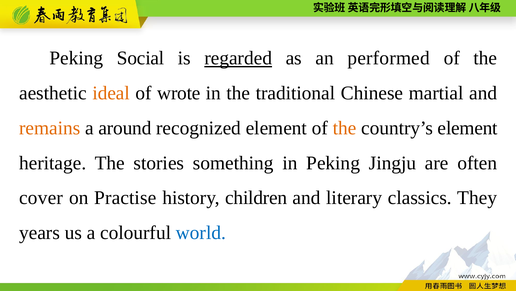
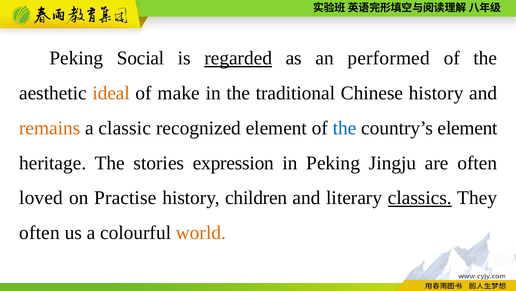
wrote: wrote -> make
Chinese martial: martial -> history
around: around -> classic
the at (345, 128) colour: orange -> blue
something: something -> expression
cover: cover -> loved
classics underline: none -> present
years at (40, 232): years -> often
world colour: blue -> orange
